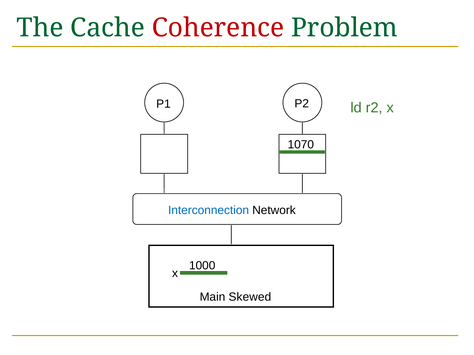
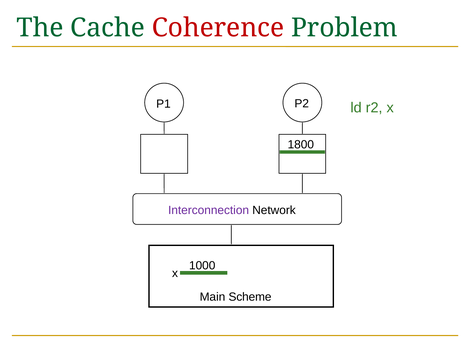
1070: 1070 -> 1800
Interconnection colour: blue -> purple
Skewed: Skewed -> Scheme
